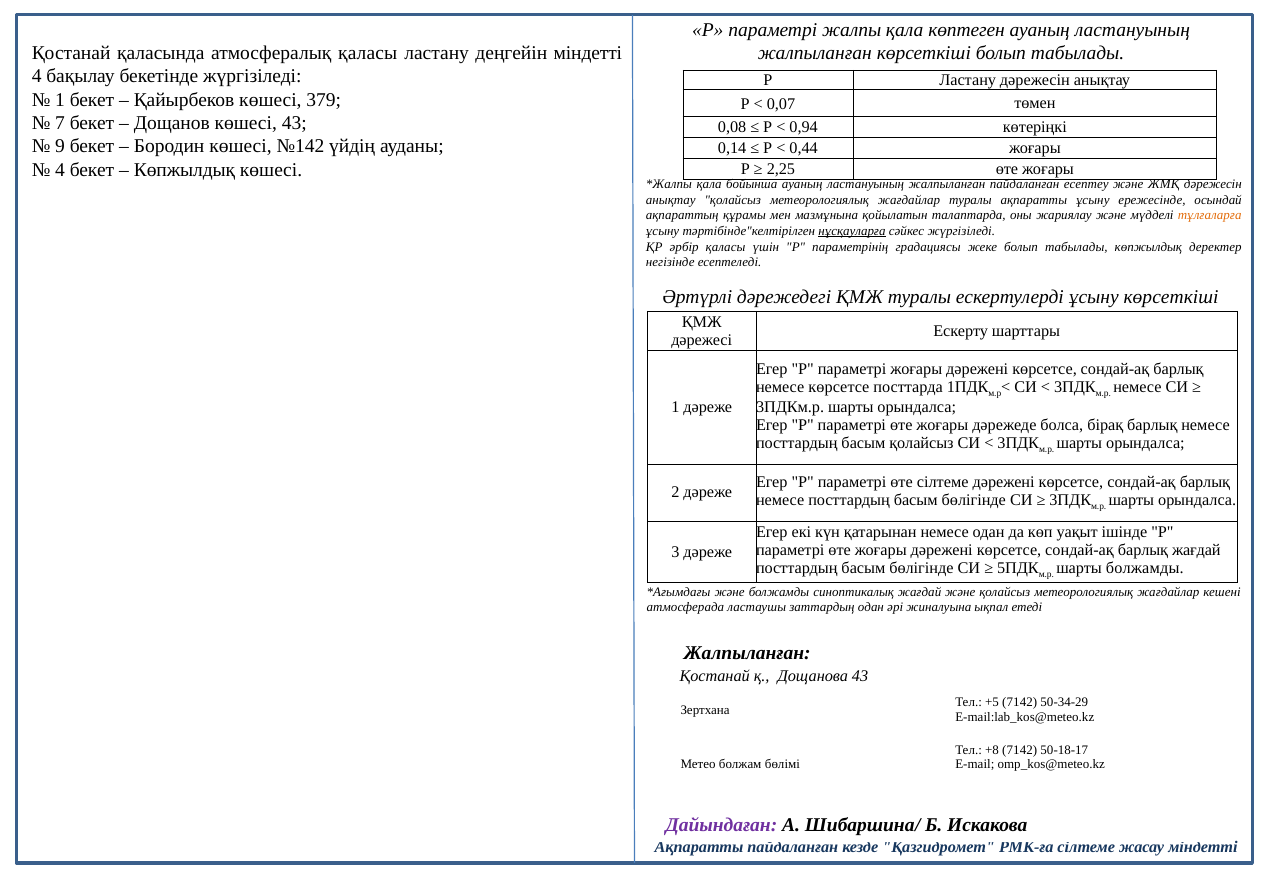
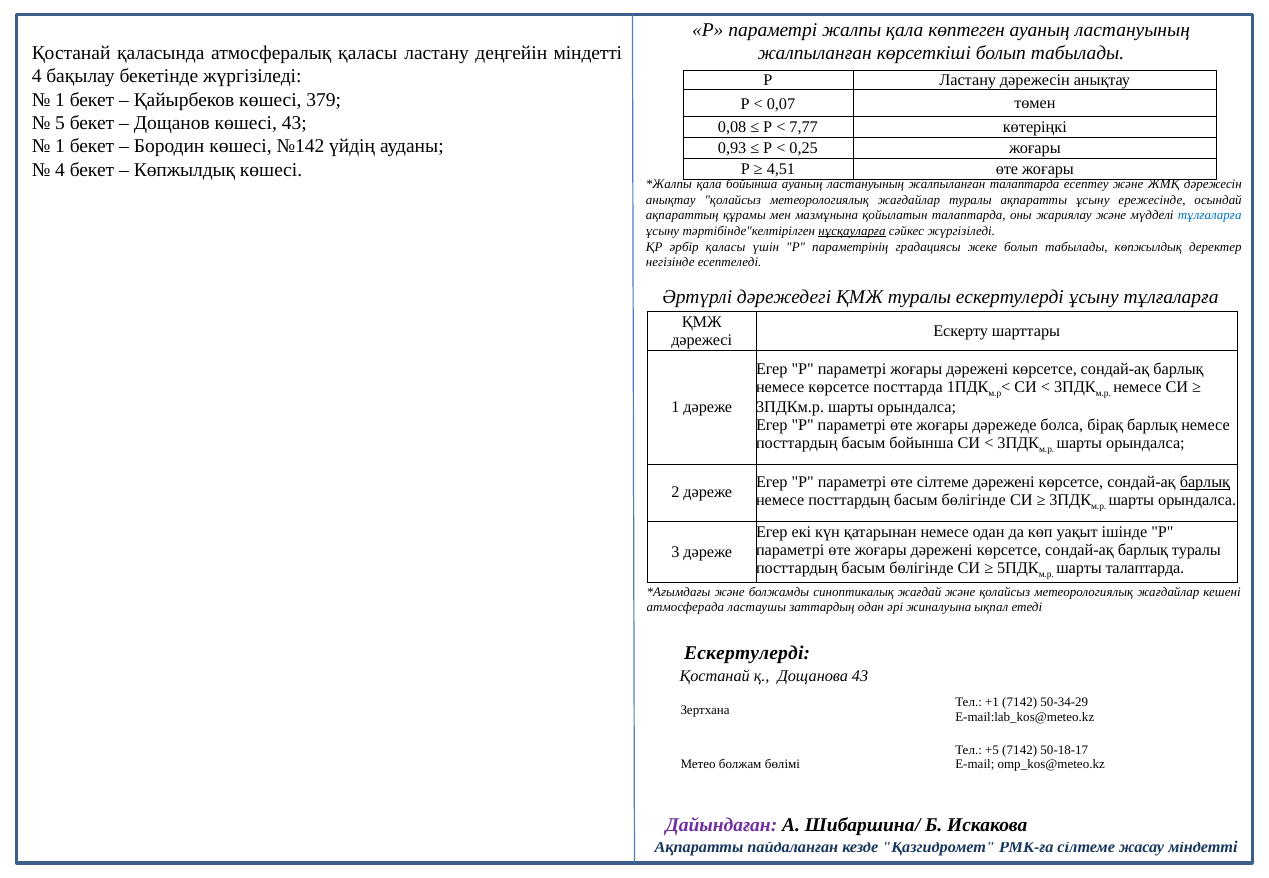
7: 7 -> 5
0,94: 0,94 -> 7,77
9 at (60, 146): 9 -> 1
0,14: 0,14 -> 0,93
0,44: 0,44 -> 0,25
2,25: 2,25 -> 4,51
жалпыланған пайдаланған: пайдаланған -> талаптарда
тұлғаларға at (1210, 216) colour: orange -> blue
ұсыну көрсеткіші: көрсеткіші -> тұлғаларға
басым қолайсыз: қолайсыз -> бойынша
барлық at (1205, 483) underline: none -> present
барлық жағдай: жағдай -> туралы
шарты болжамды: болжамды -> талаптарда
Жалпыланған at (747, 653): Жалпыланған -> Ескертулерді
+5: +5 -> +1
+8: +8 -> +5
